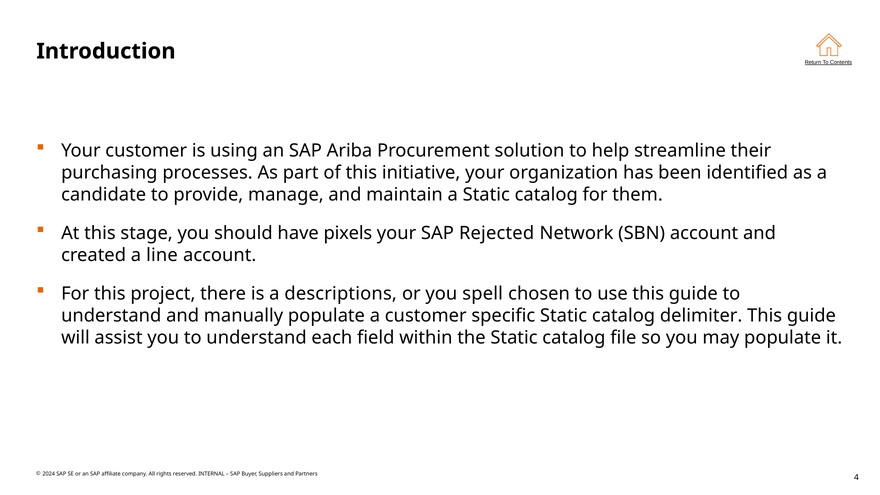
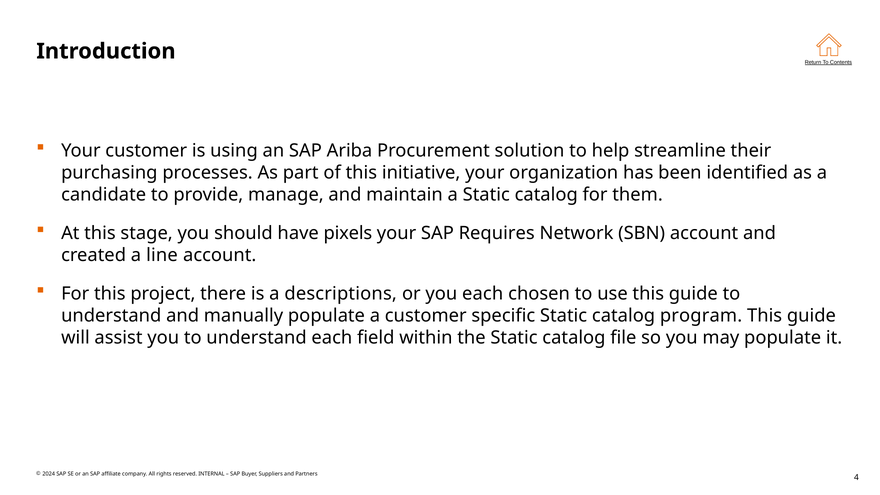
Rejected: Rejected -> Requires
you spell: spell -> each
delimiter: delimiter -> program
